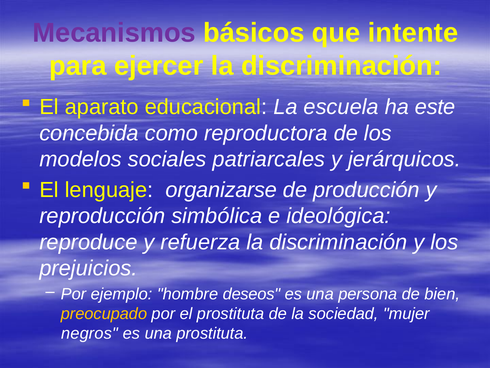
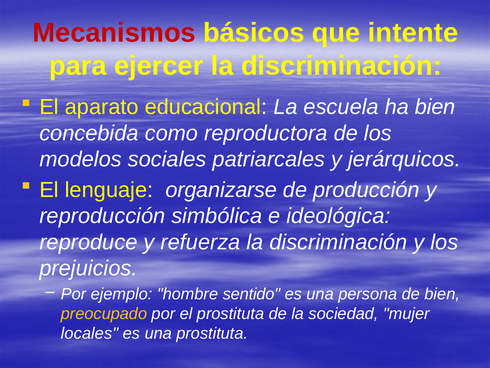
Mecanismos colour: purple -> red
ha este: este -> bien
deseos: deseos -> sentido
negros: negros -> locales
